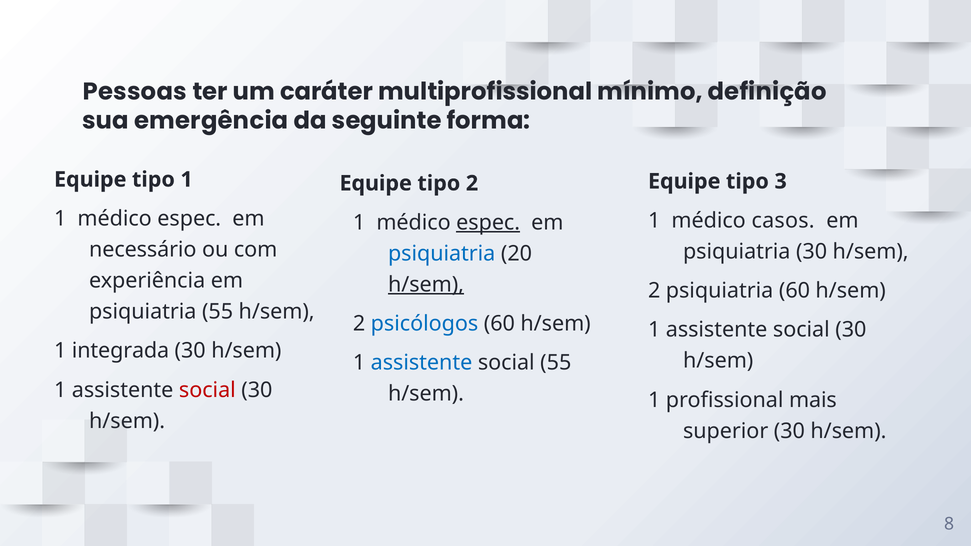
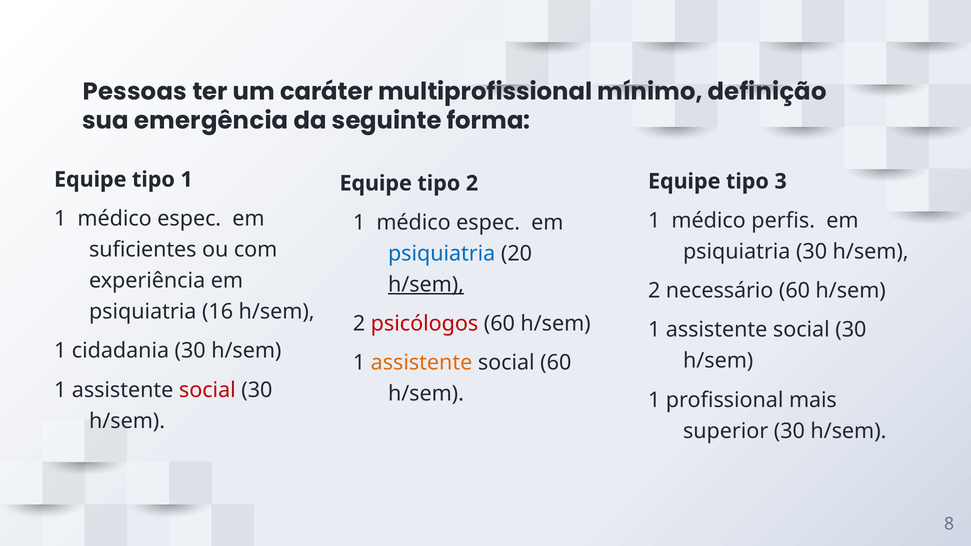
casos: casos -> perfis
espec at (488, 223) underline: present -> none
necessário: necessário -> suficientes
2 psiquiatria: psiquiatria -> necessário
psiquiatria 55: 55 -> 16
psicólogos colour: blue -> red
integrada: integrada -> cidadania
assistente at (422, 363) colour: blue -> orange
social 55: 55 -> 60
